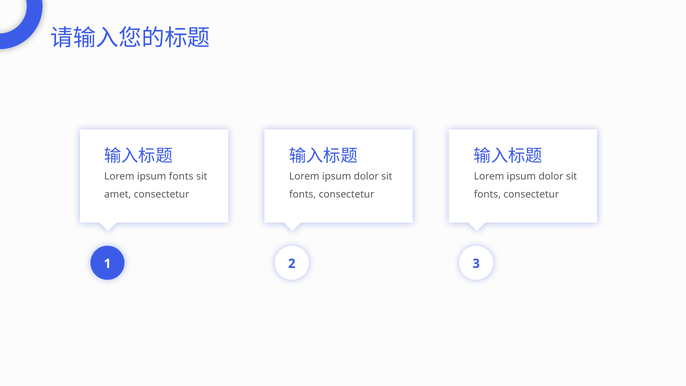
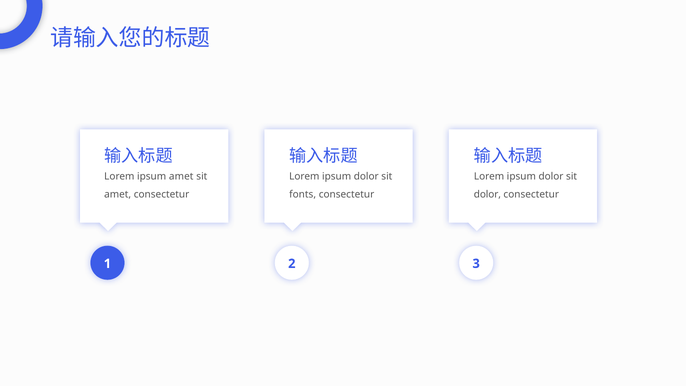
ipsum fonts: fonts -> amet
fonts at (487, 194): fonts -> dolor
